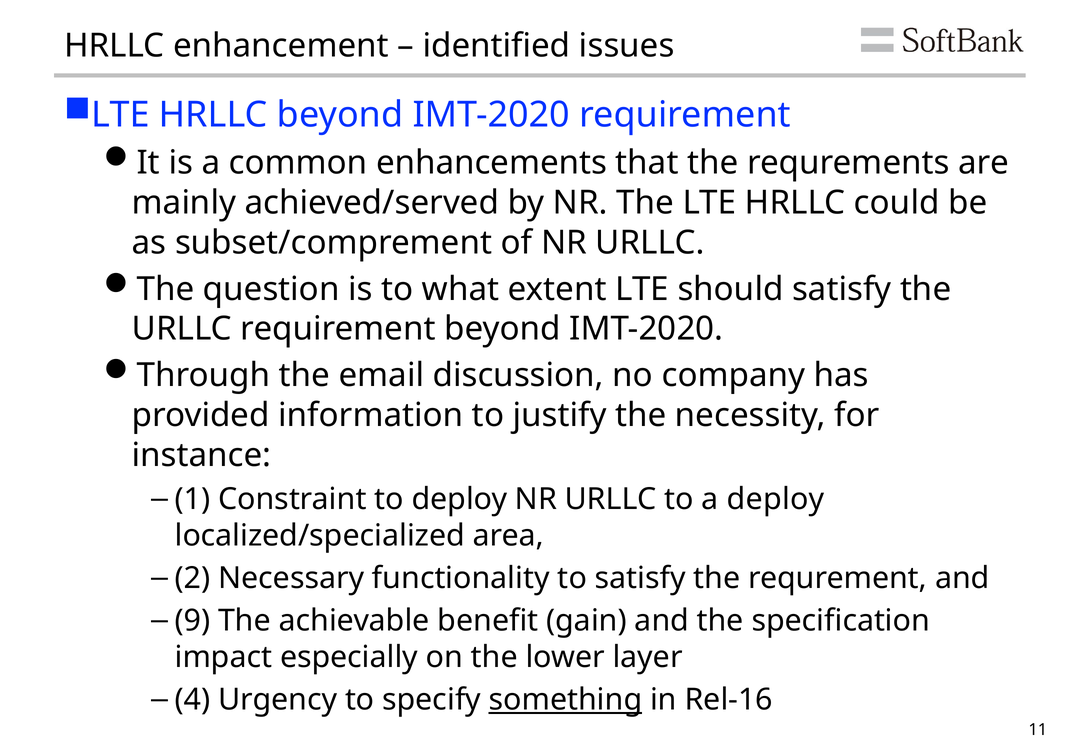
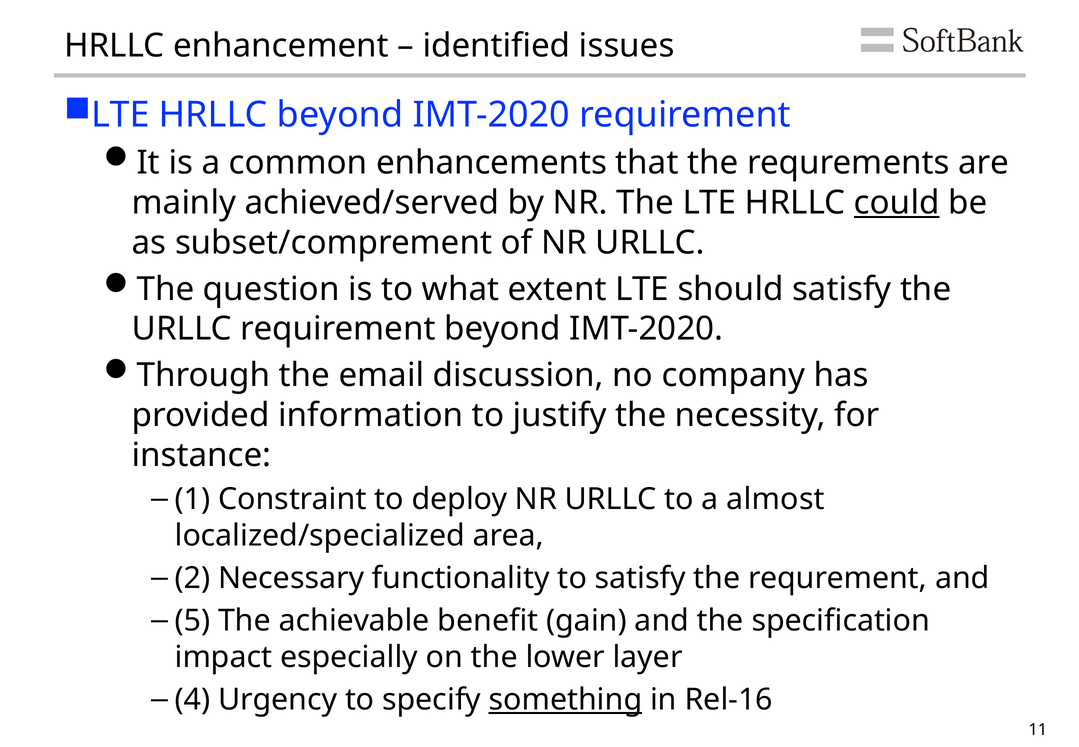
could underline: none -> present
a deploy: deploy -> almost
9: 9 -> 5
